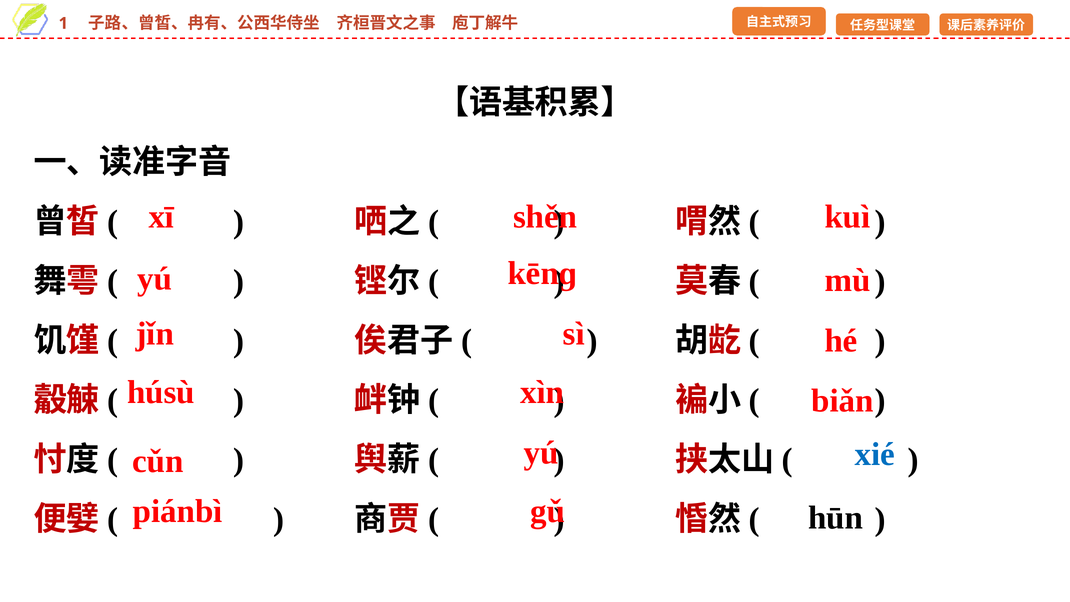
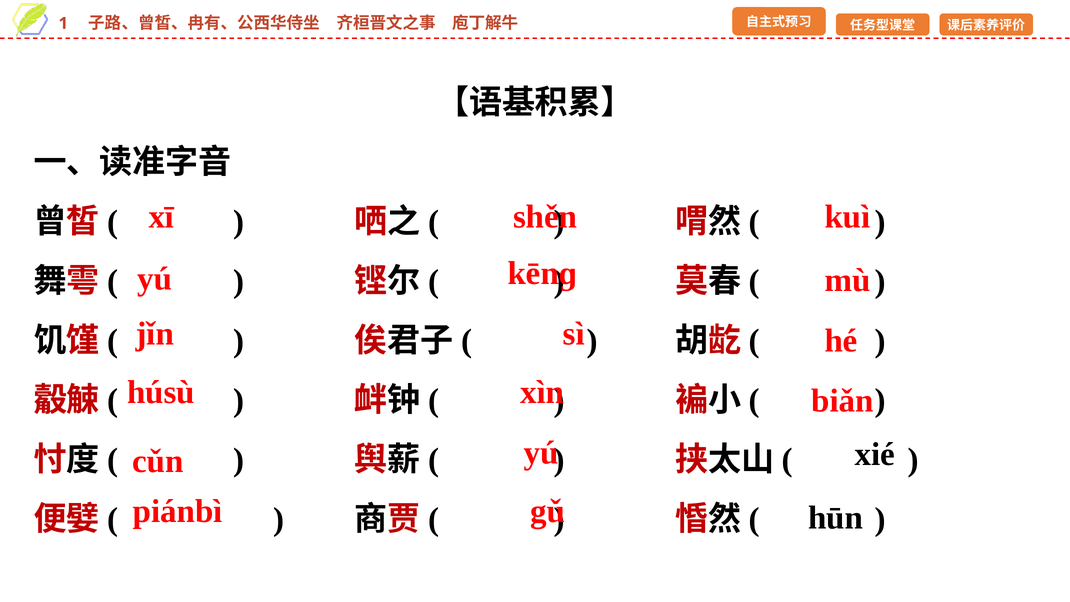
xié colour: blue -> black
